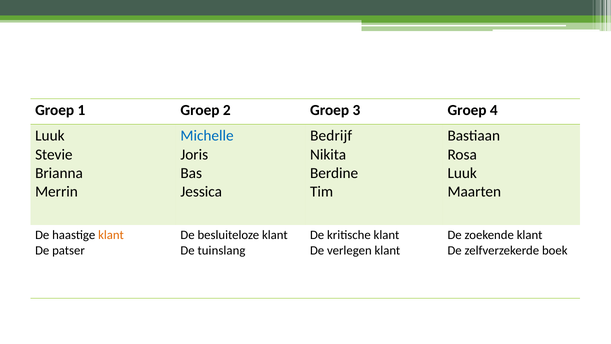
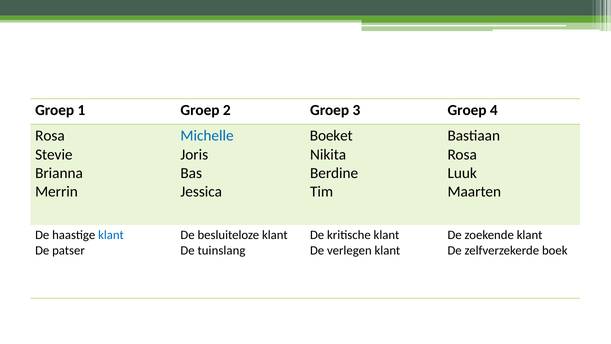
Luuk at (50, 136): Luuk -> Rosa
Bedrijf: Bedrijf -> Boeket
klant at (111, 235) colour: orange -> blue
